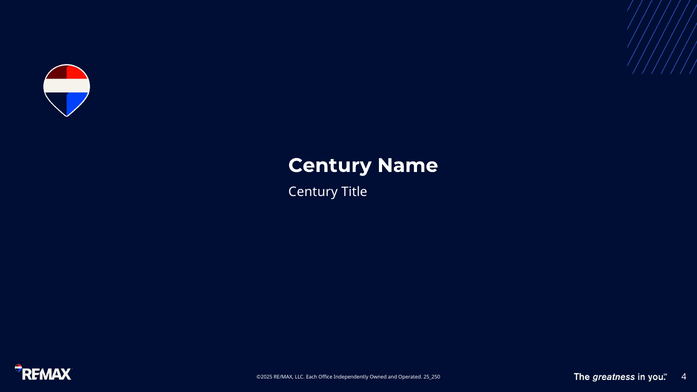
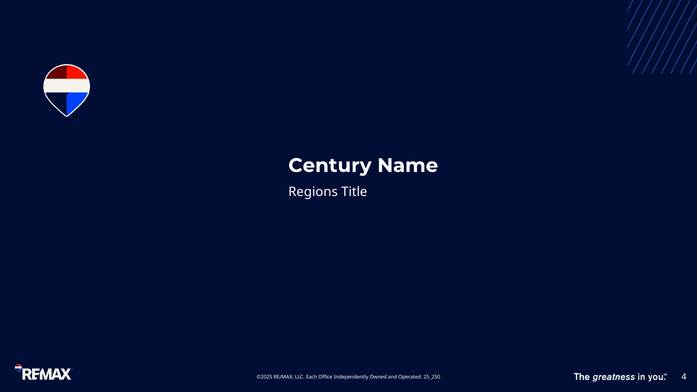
Century at (313, 192): Century -> Regions
